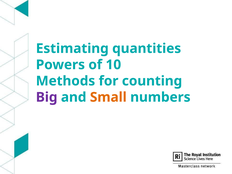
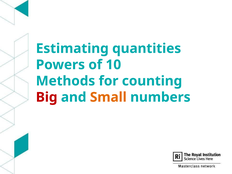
Big colour: purple -> red
